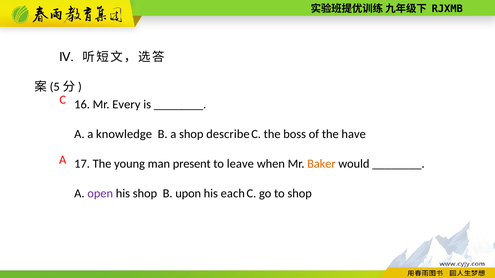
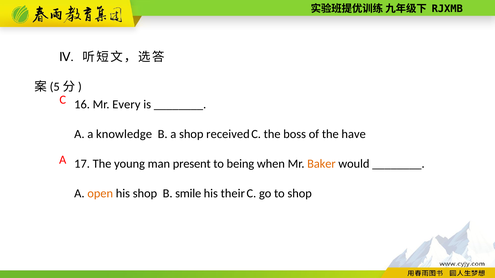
describe: describe -> received
leave: leave -> being
open colour: purple -> orange
upon: upon -> smile
each: each -> their
